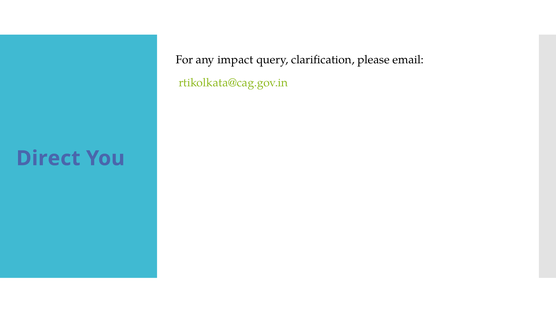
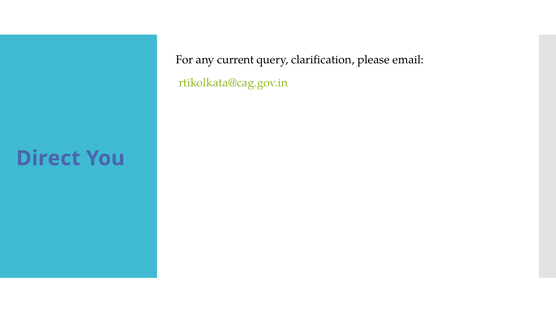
impact: impact -> current
